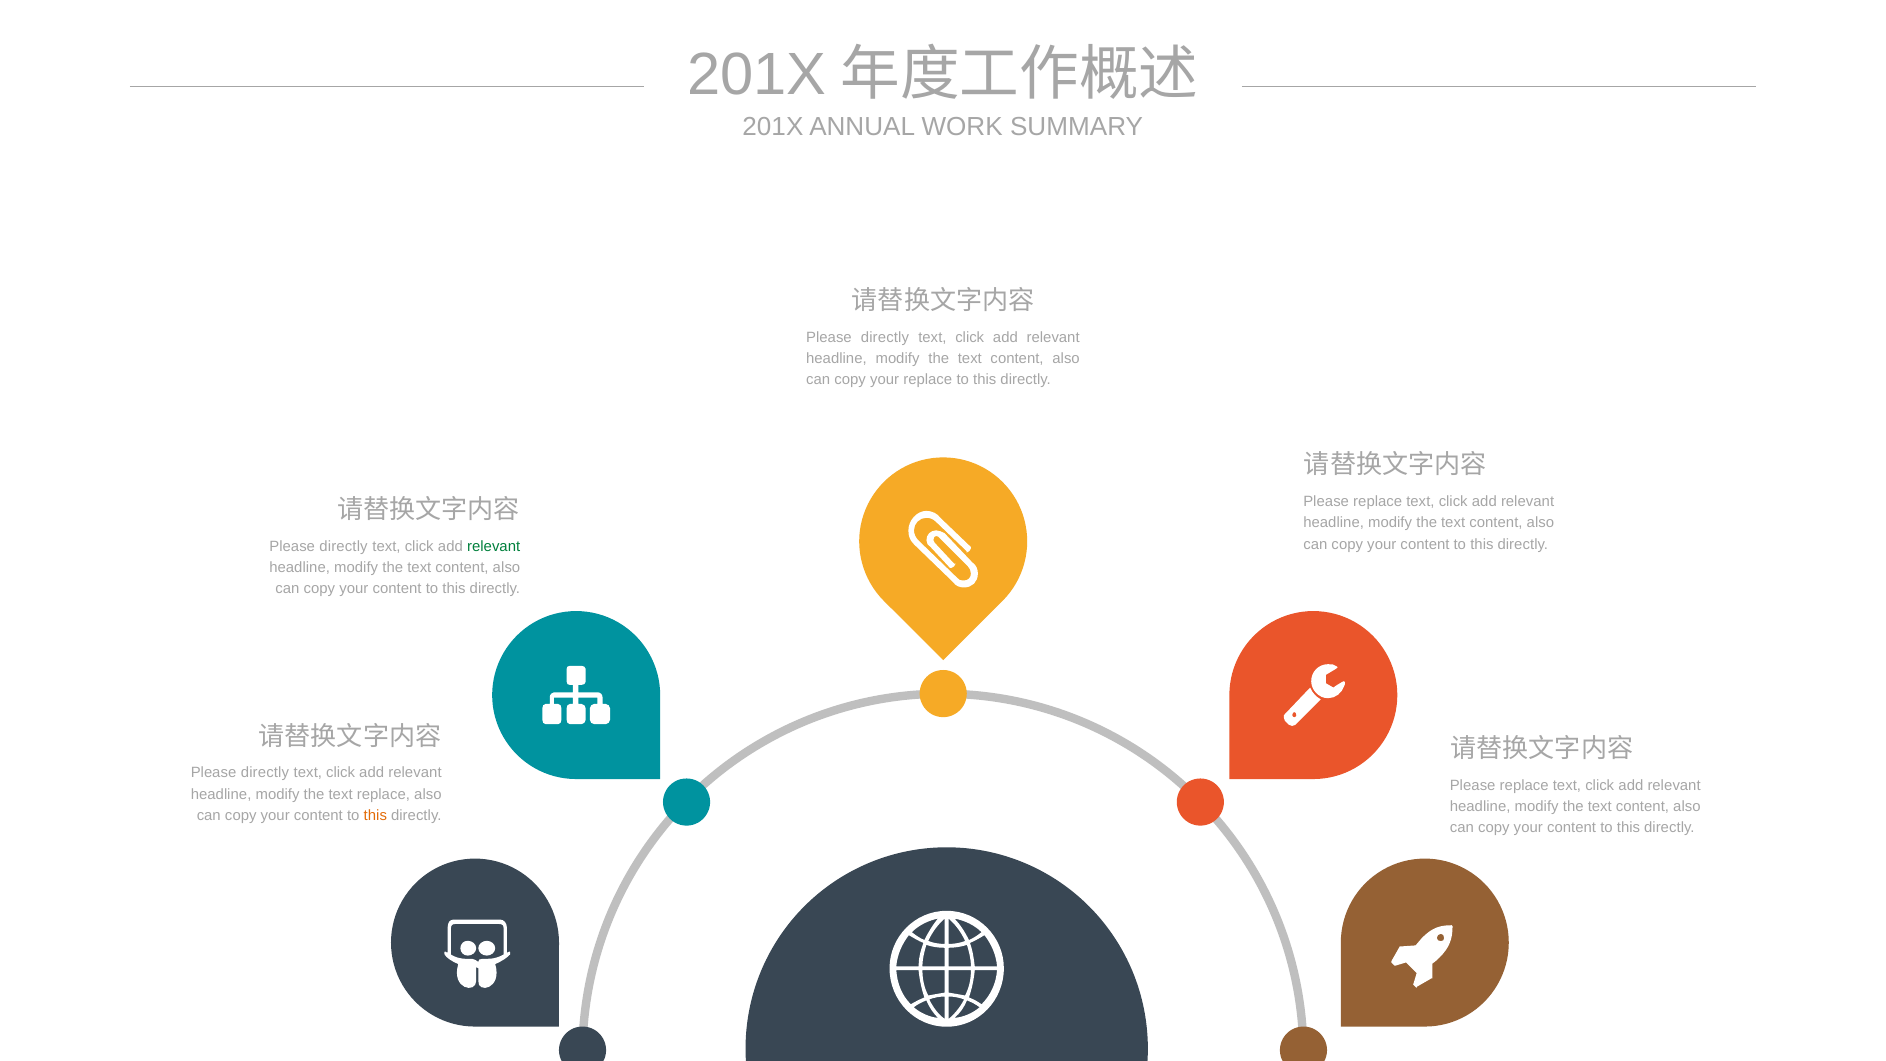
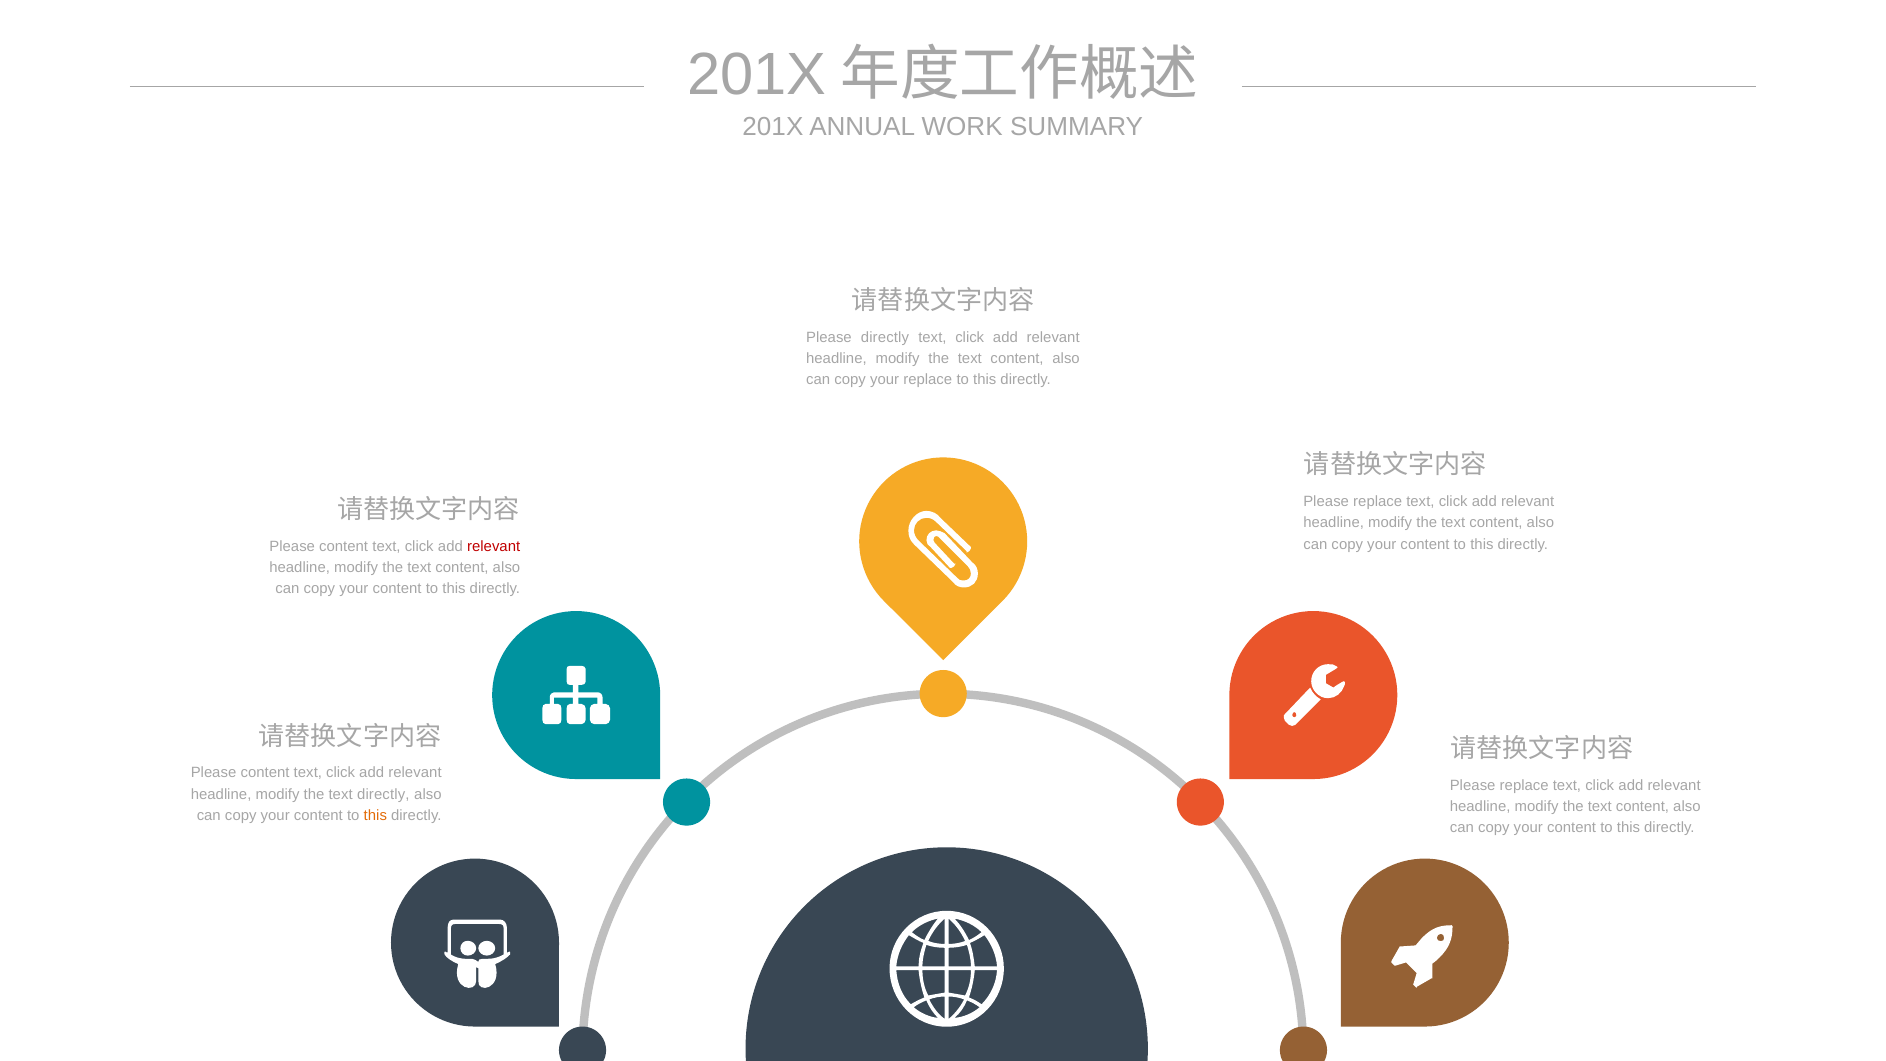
directly at (344, 546): directly -> content
relevant at (494, 546) colour: green -> red
directly at (265, 773): directly -> content
text replace: replace -> directly
